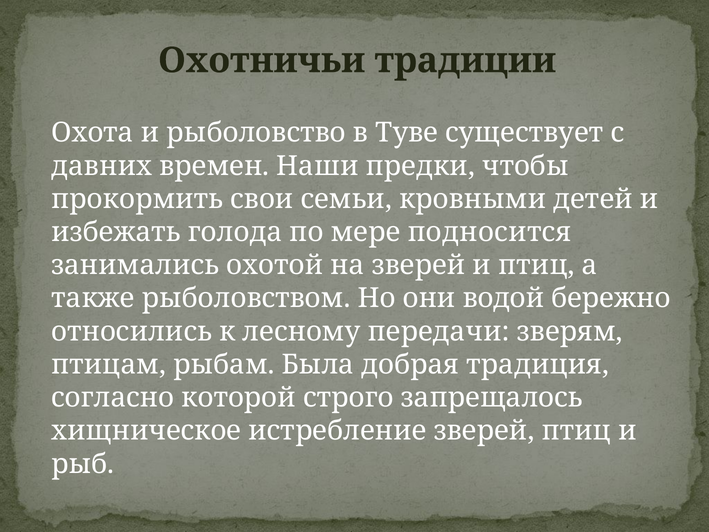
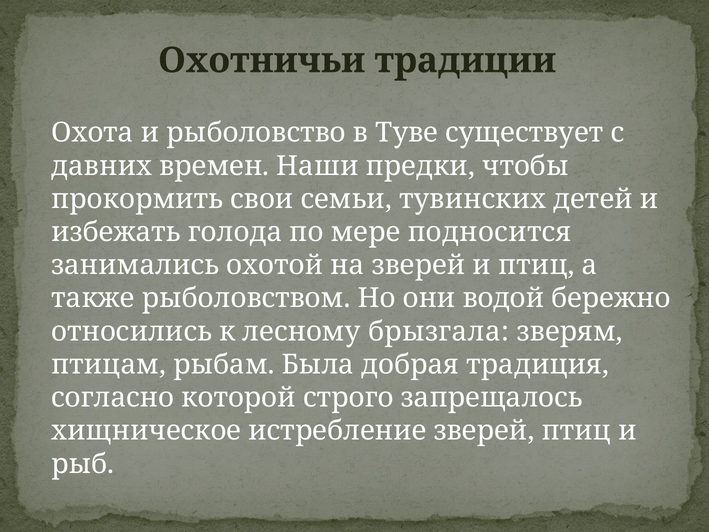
кровными: кровными -> тувинских
передачи: передачи -> брызгала
